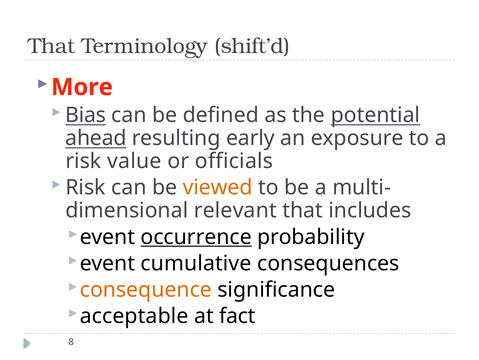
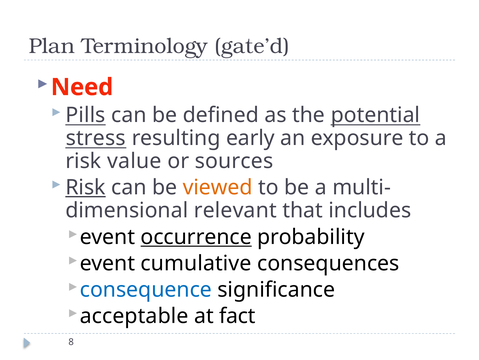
That at (52, 46): That -> Plan
shift’d: shift’d -> gate’d
More: More -> Need
Bias: Bias -> Pills
ahead: ahead -> stress
officials: officials -> sources
Risk at (86, 187) underline: none -> present
consequence colour: orange -> blue
